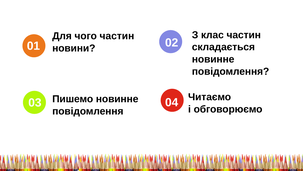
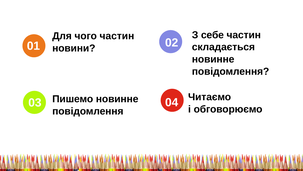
клас: клас -> себе
